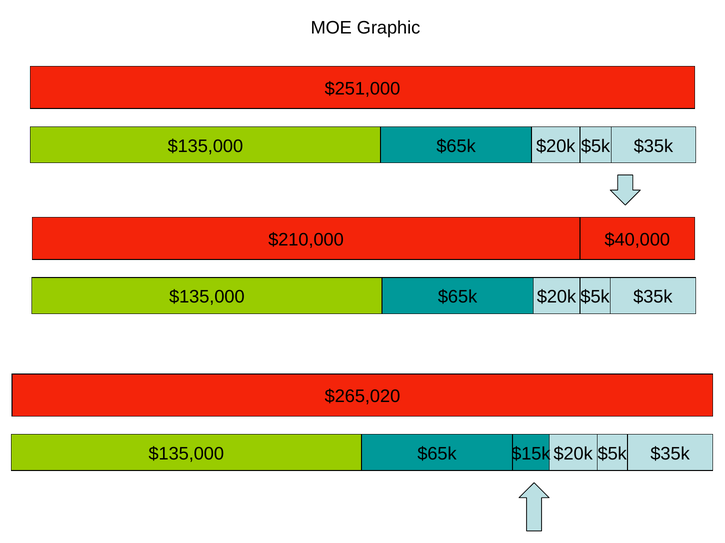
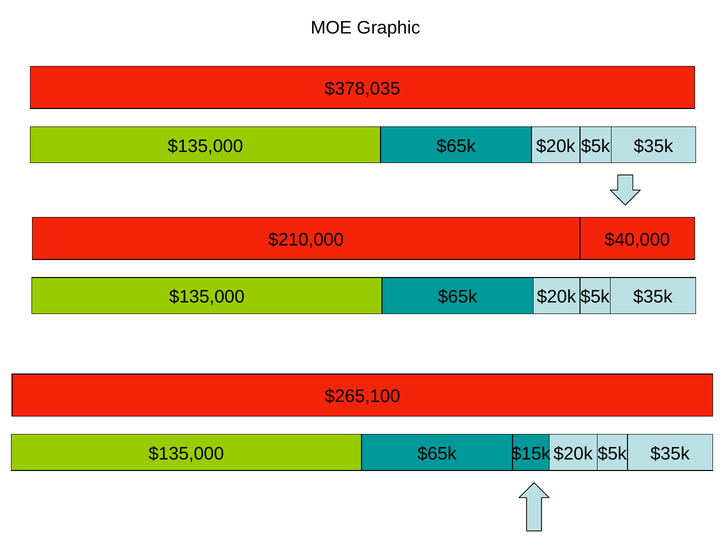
$251,000: $251,000 -> $378,035
$265,020: $265,020 -> $265,100
